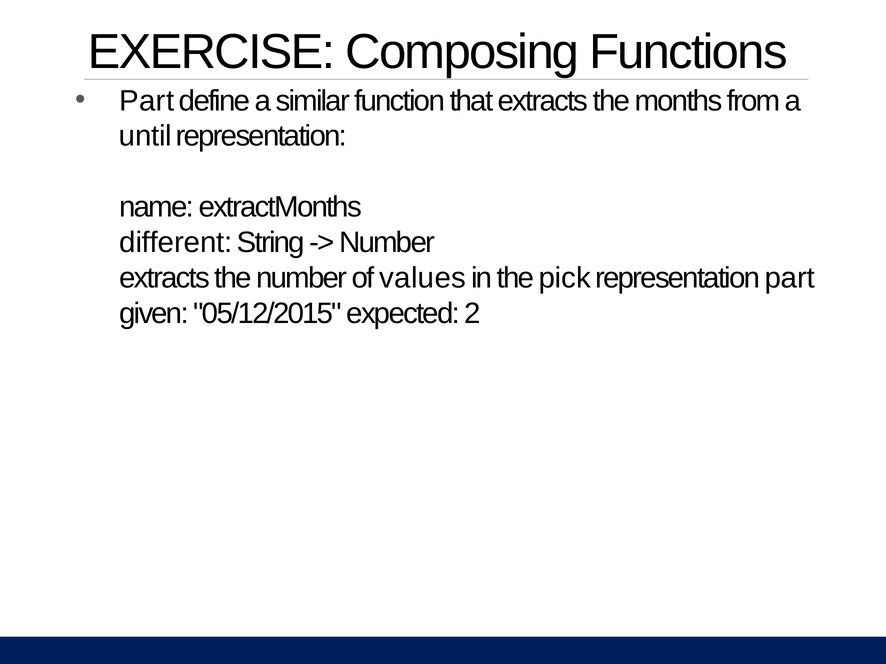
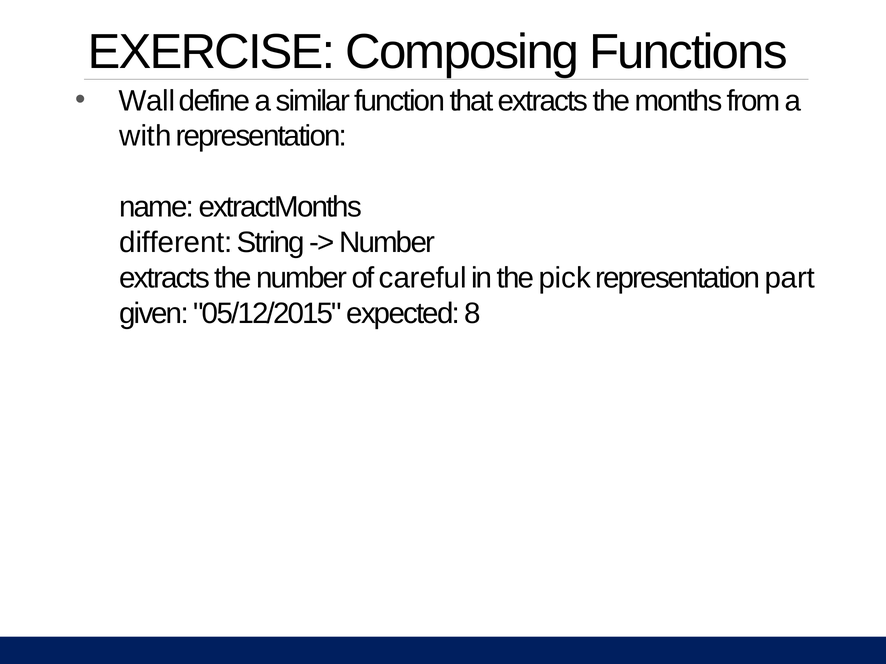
Part at (147, 101): Part -> Wall
until: until -> with
values: values -> careful
2: 2 -> 8
